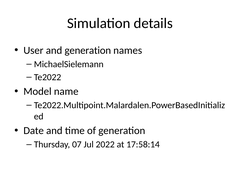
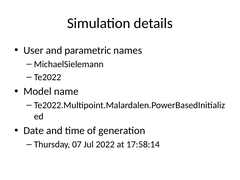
and generation: generation -> parametric
